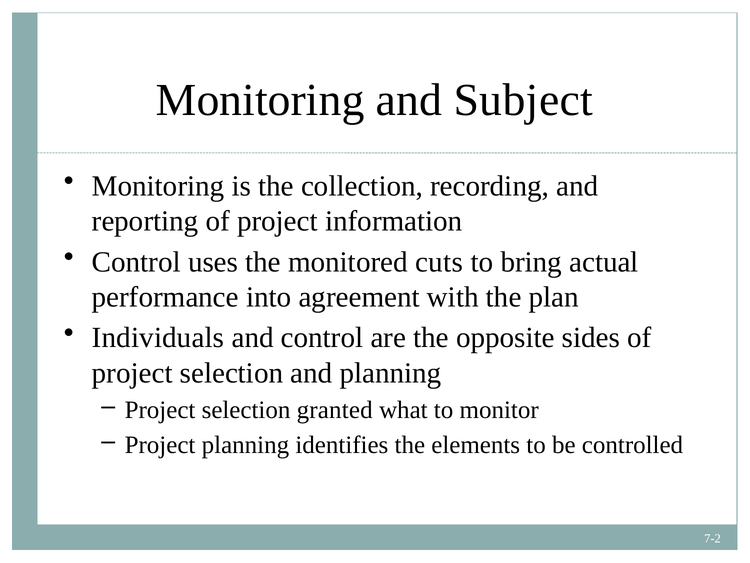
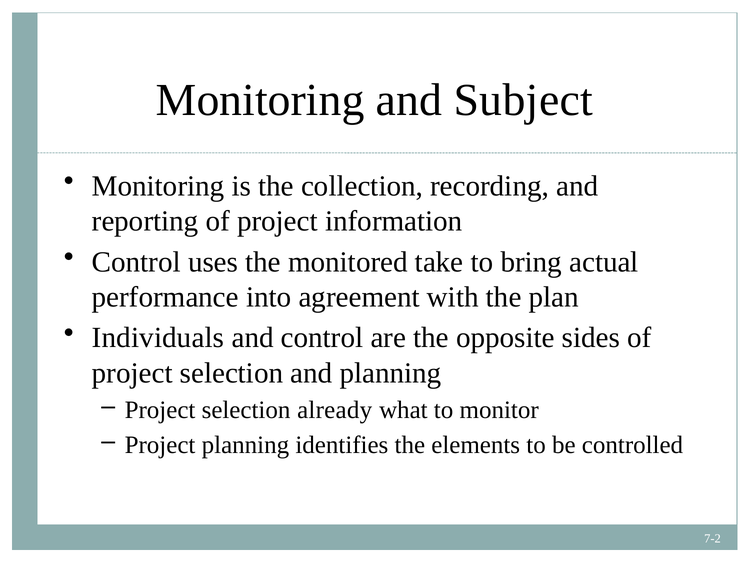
cuts: cuts -> take
granted: granted -> already
